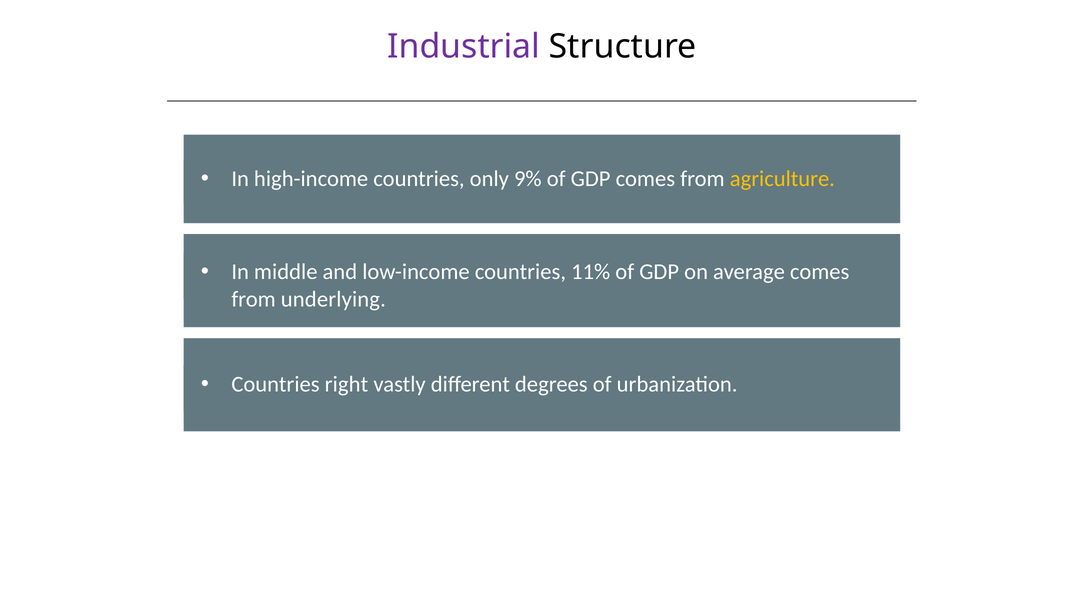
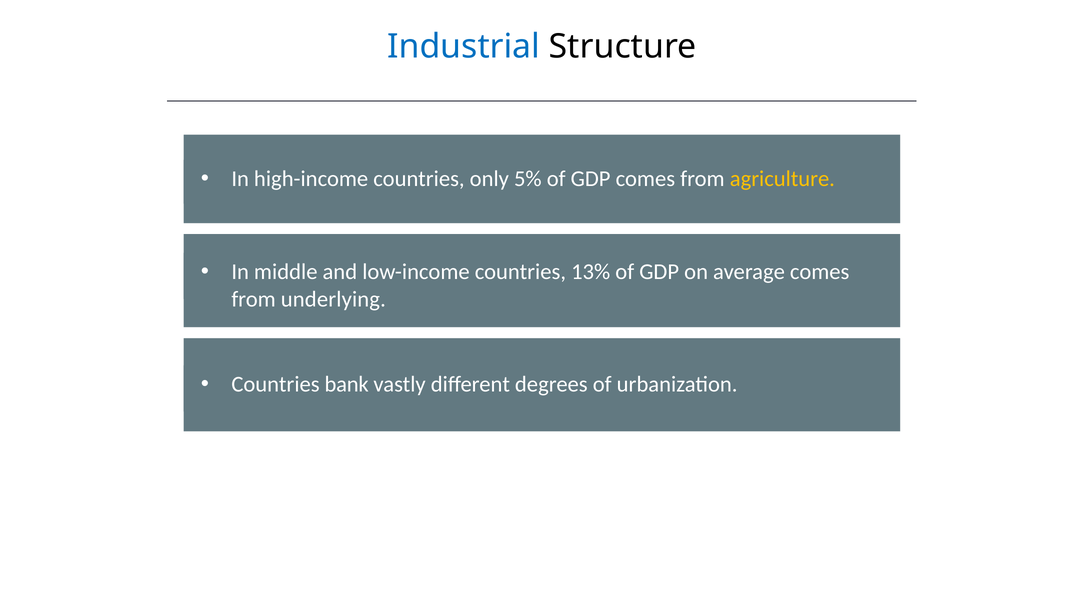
Industrial colour: purple -> blue
9%: 9% -> 5%
11%: 11% -> 13%
right: right -> bank
